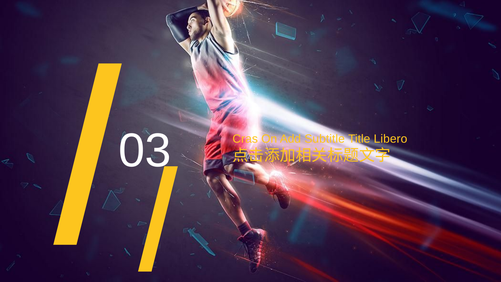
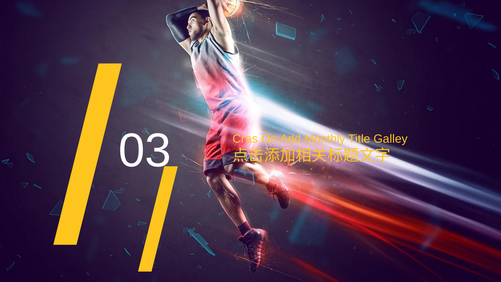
Subtitle: Subtitle -> Monthly
Libero: Libero -> Galley
